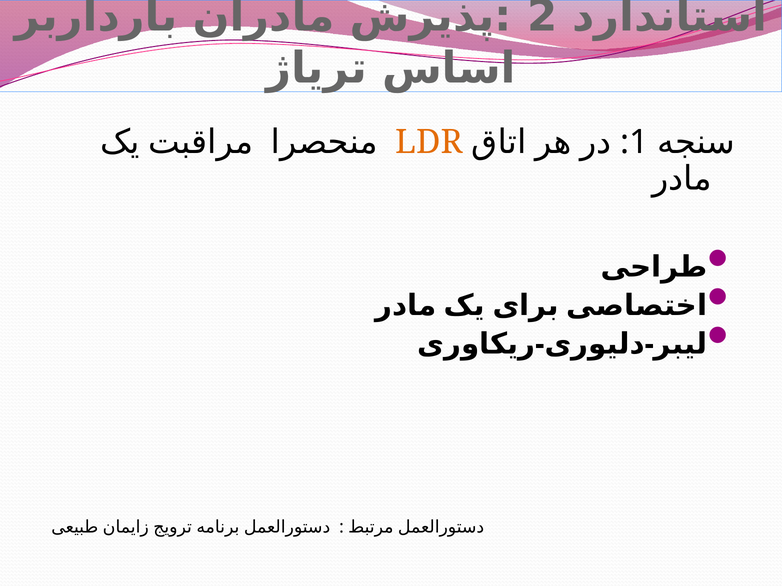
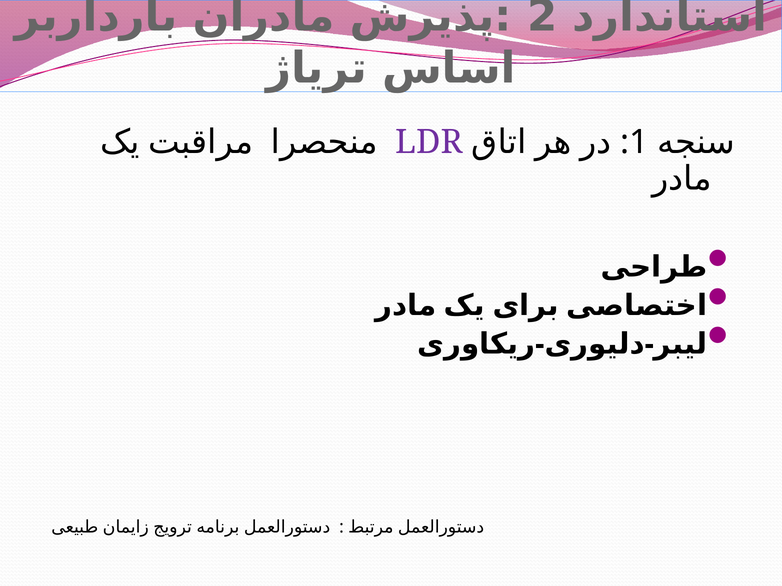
LDR colour: orange -> purple
